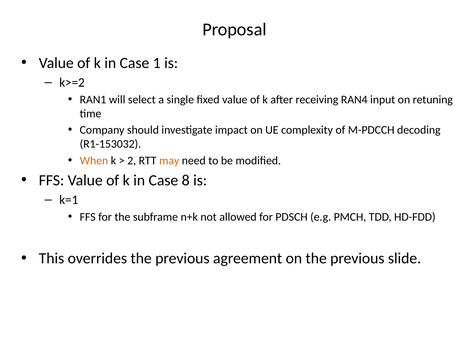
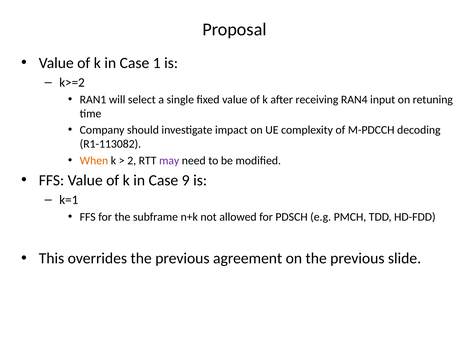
R1-153032: R1-153032 -> R1-113082
may colour: orange -> purple
8: 8 -> 9
